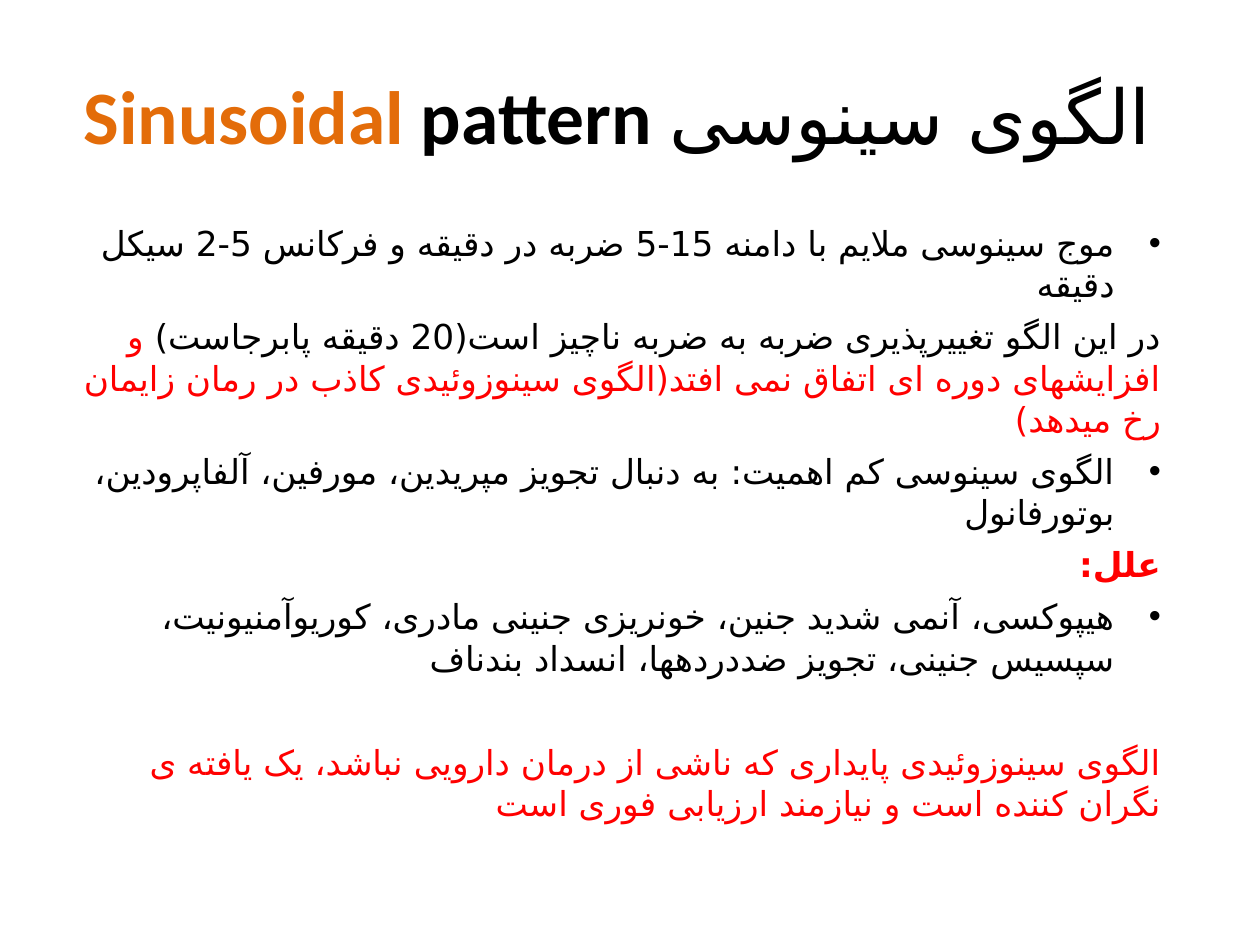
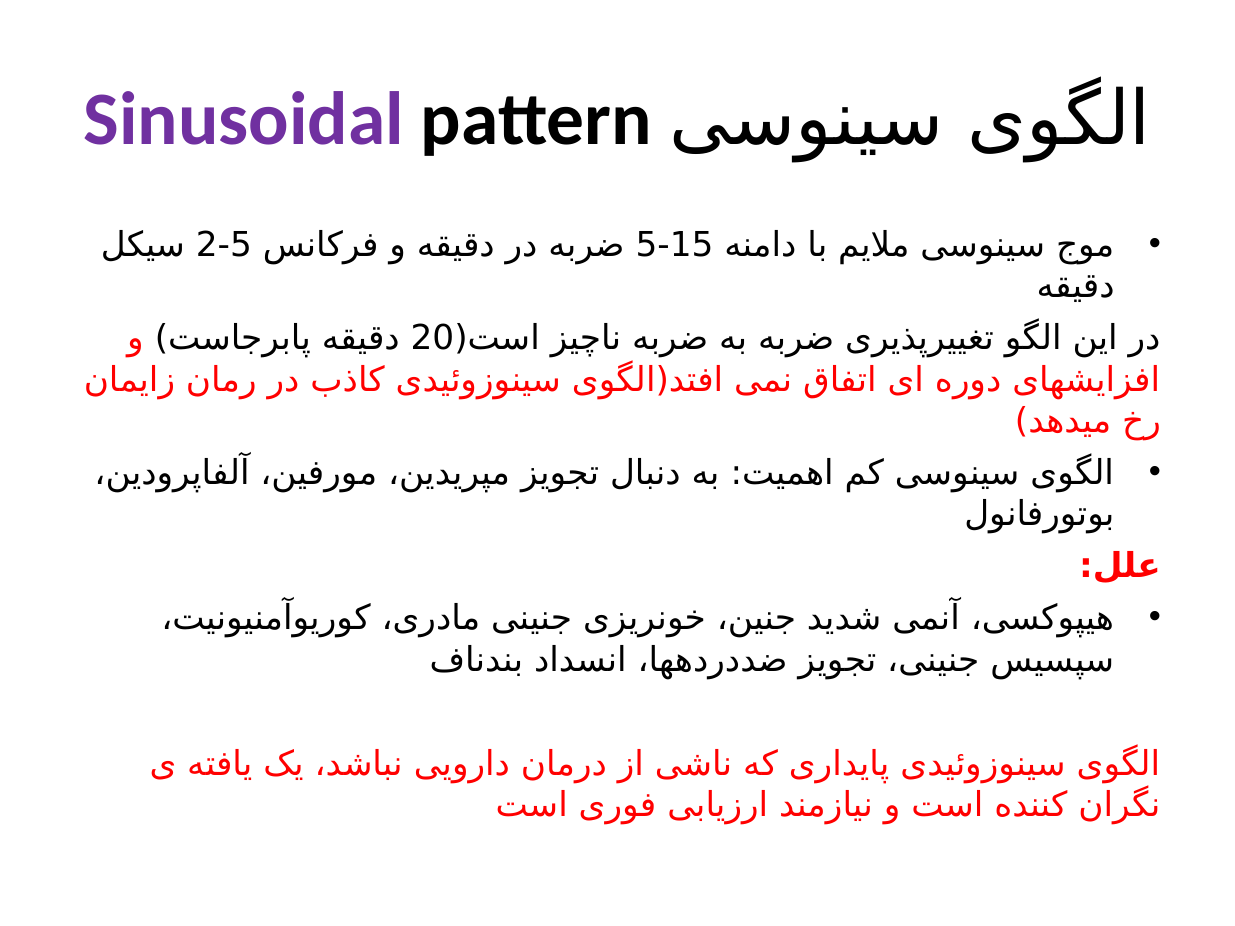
Sinusoidal colour: orange -> purple
